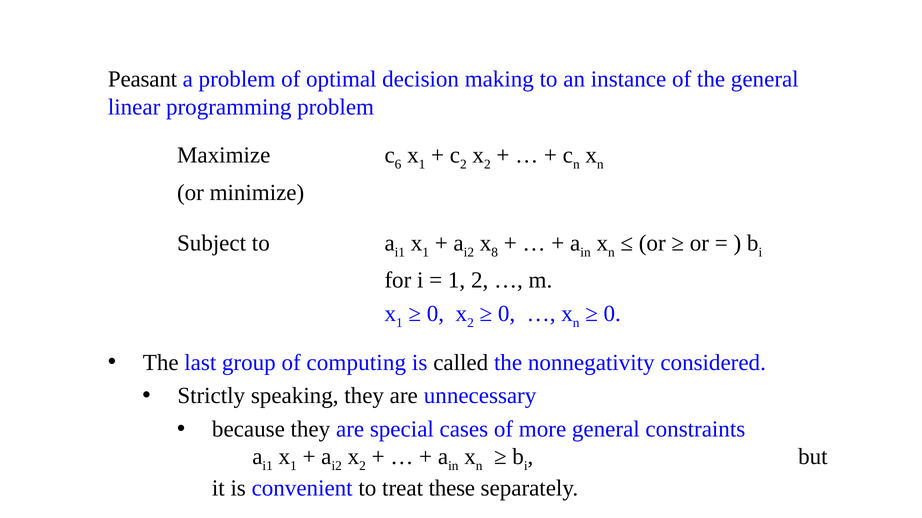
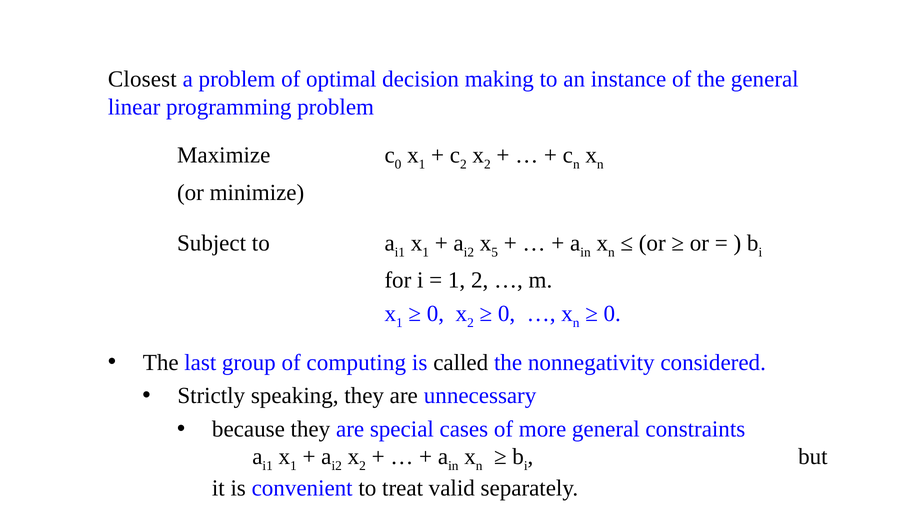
Peasant: Peasant -> Closest
6 at (398, 164): 6 -> 0
8: 8 -> 5
these: these -> valid
